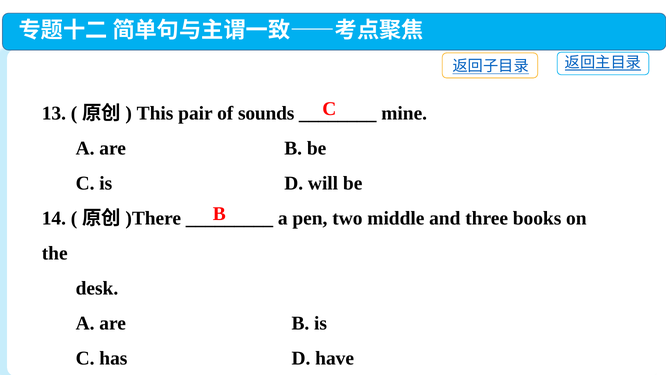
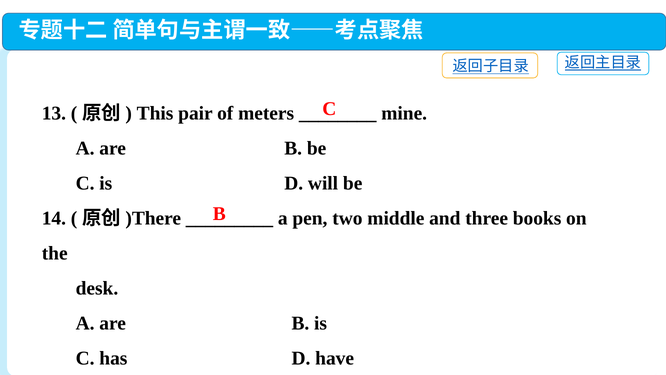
sounds: sounds -> meters
